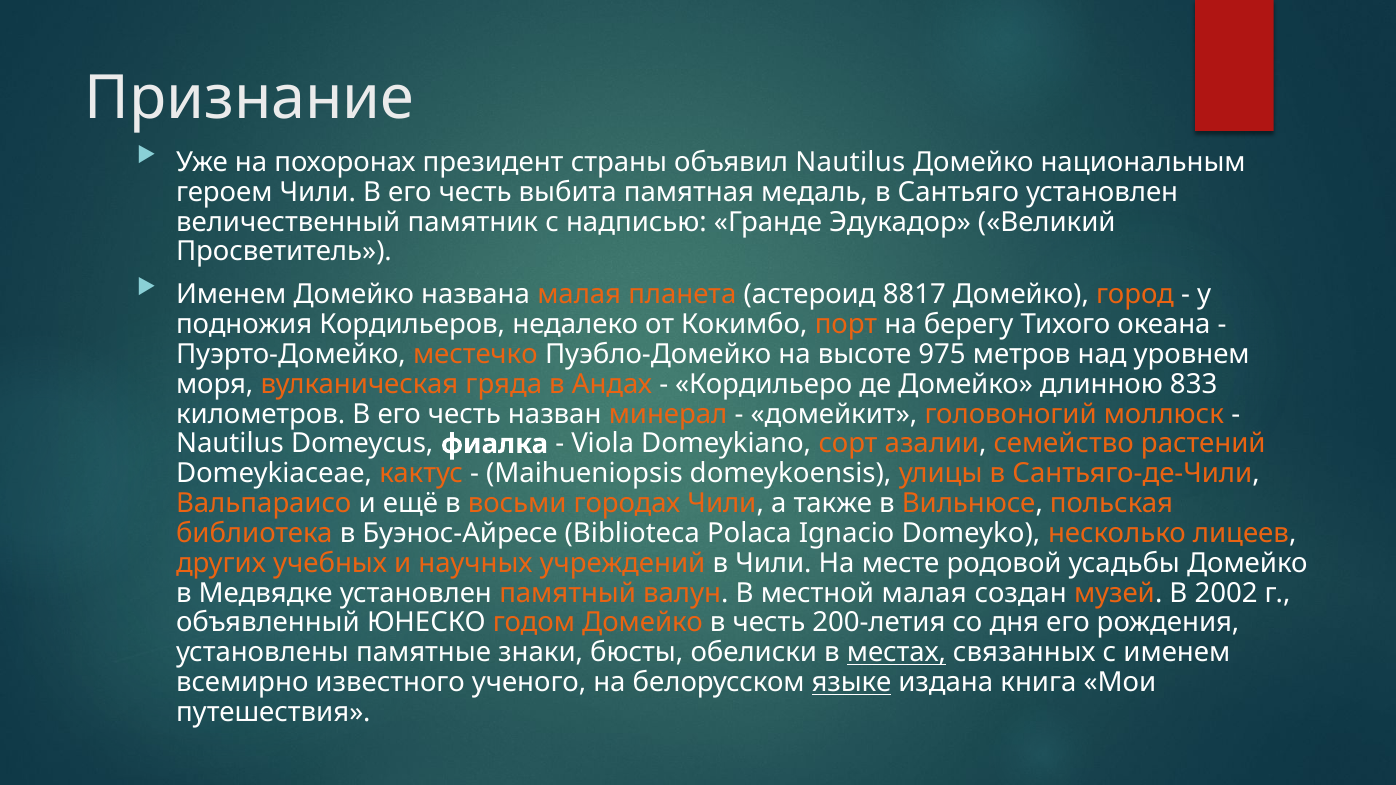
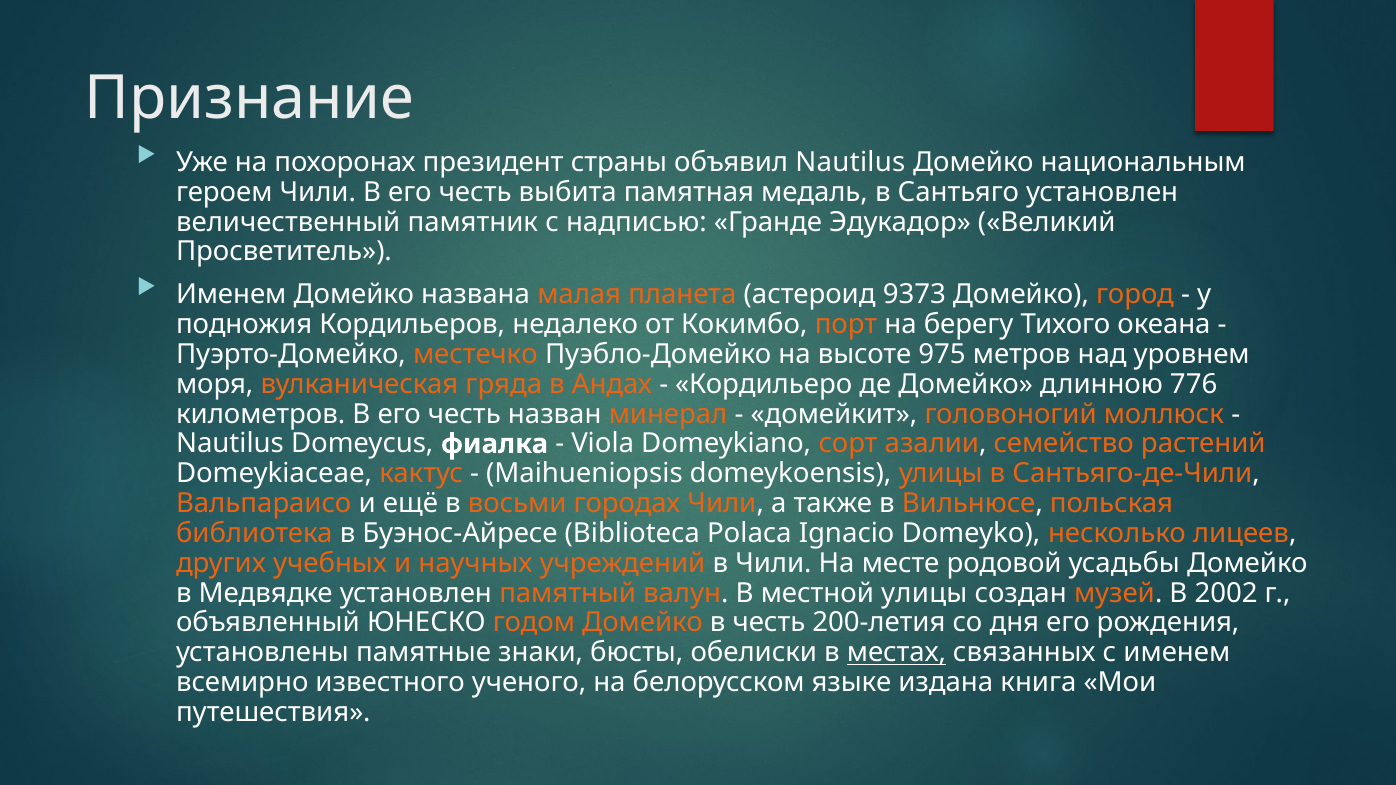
8817: 8817 -> 9373
833: 833 -> 776
местной малая: малая -> улицы
языке underline: present -> none
